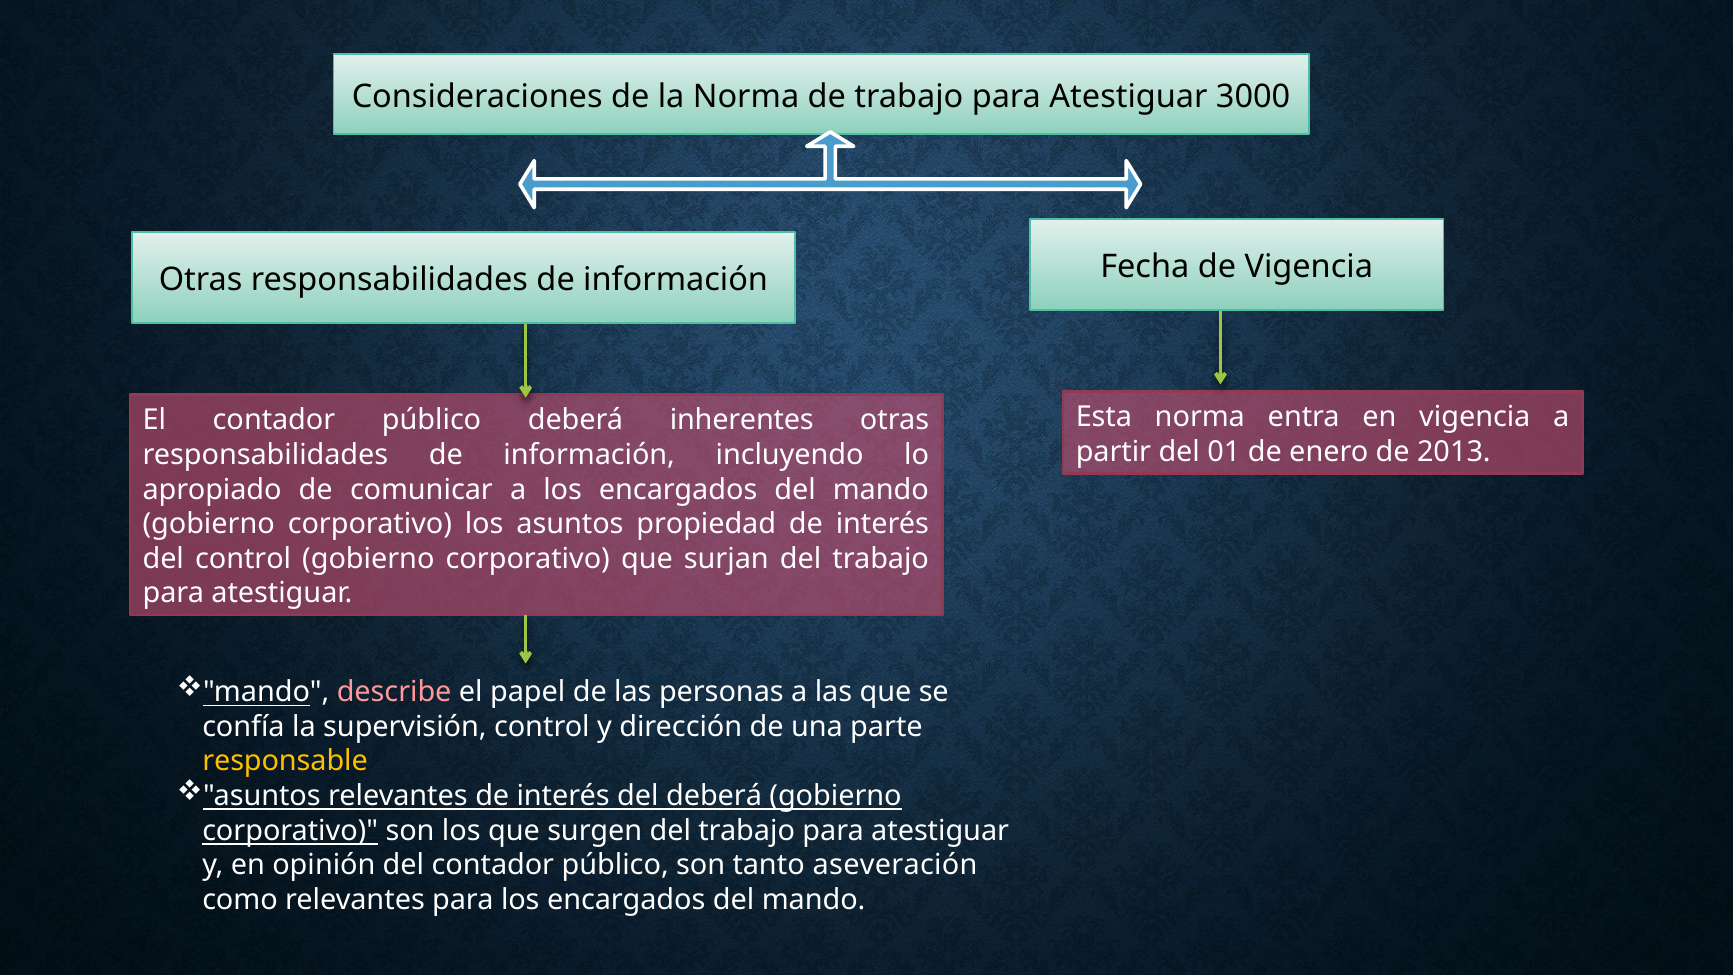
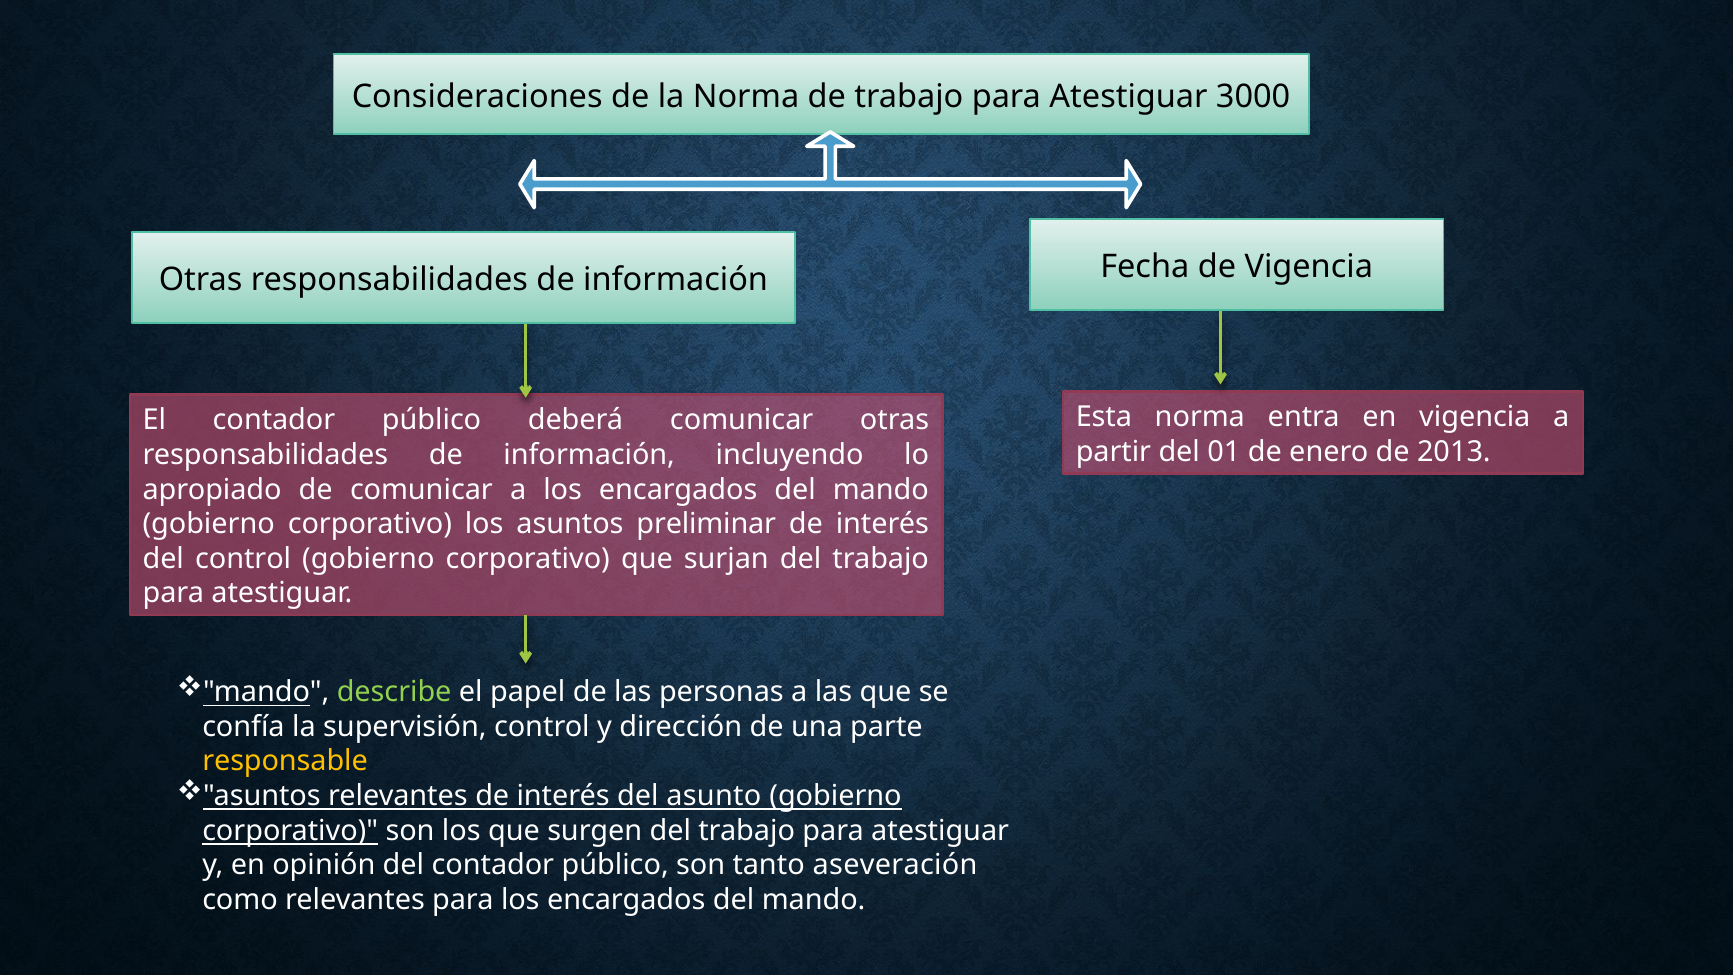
deberá inherentes: inherentes -> comunicar
propiedad: propiedad -> preliminar
describe colour: pink -> light green
del deberá: deberá -> asunto
